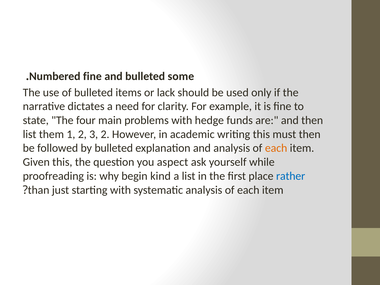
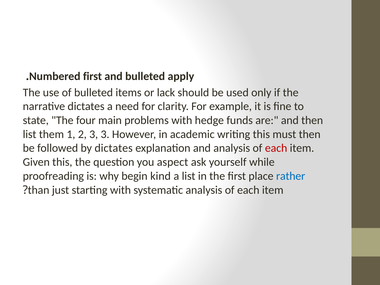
Numbered fine: fine -> first
some: some -> apply
3 2: 2 -> 3
by bulleted: bulleted -> dictates
each at (276, 148) colour: orange -> red
